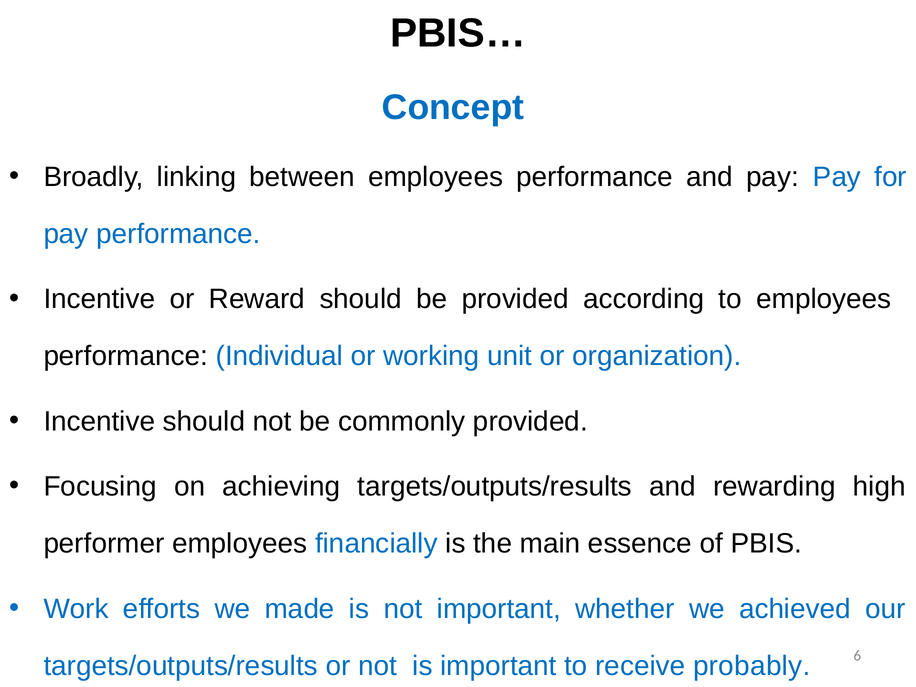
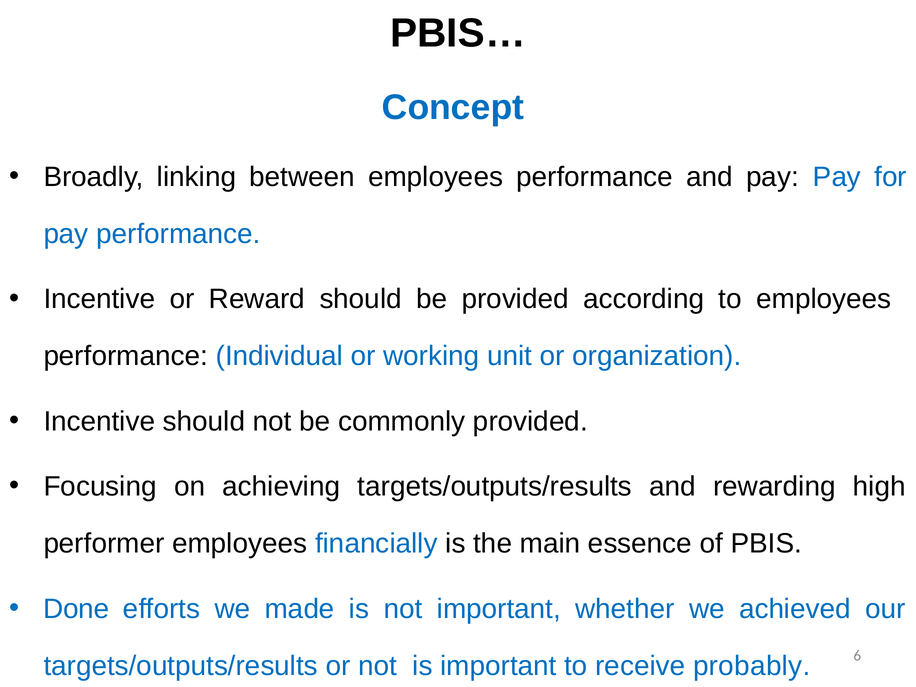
Work: Work -> Done
